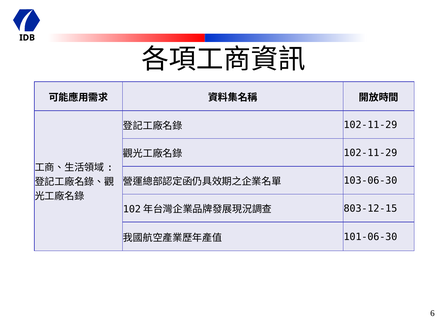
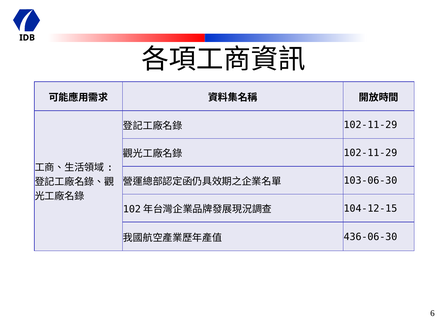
803-12-15: 803-12-15 -> 104-12-15
101-06-30: 101-06-30 -> 436-06-30
